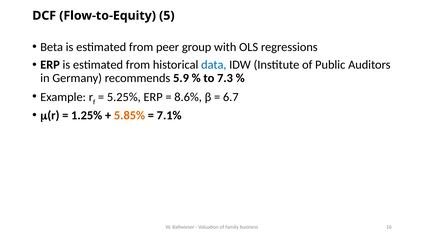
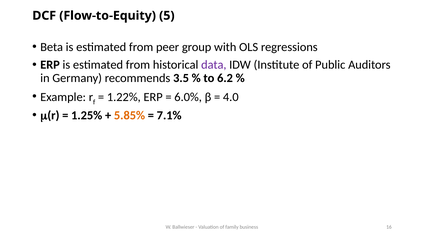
data colour: blue -> purple
5.9: 5.9 -> 3.5
7.3: 7.3 -> 6.2
5.25%: 5.25% -> 1.22%
8.6%: 8.6% -> 6.0%
6.7: 6.7 -> 4.0
